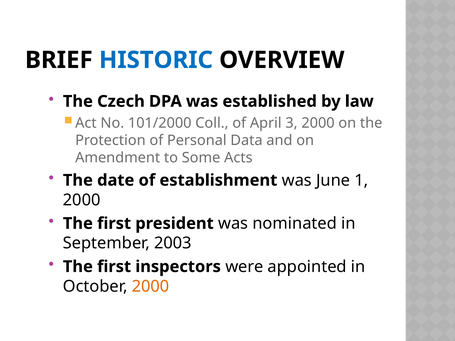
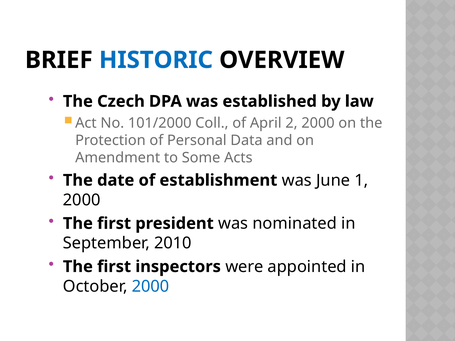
3: 3 -> 2
2003: 2003 -> 2010
2000 at (150, 287) colour: orange -> blue
